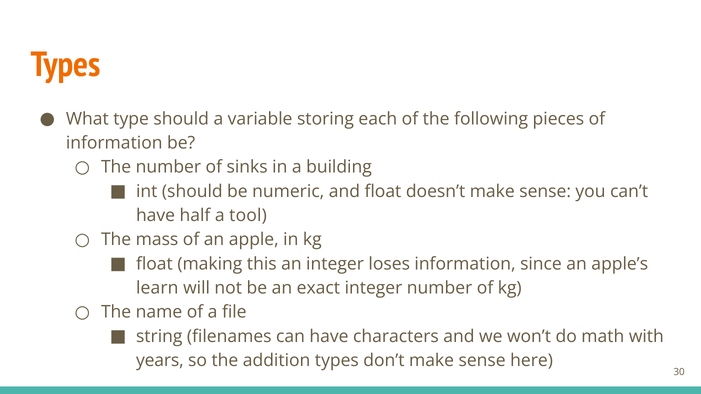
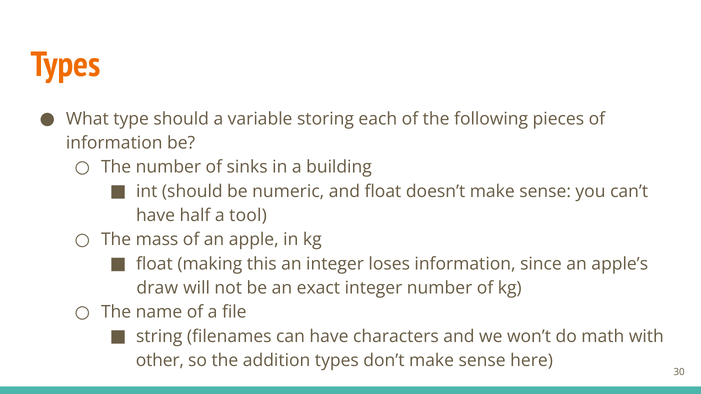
learn: learn -> draw
years: years -> other
